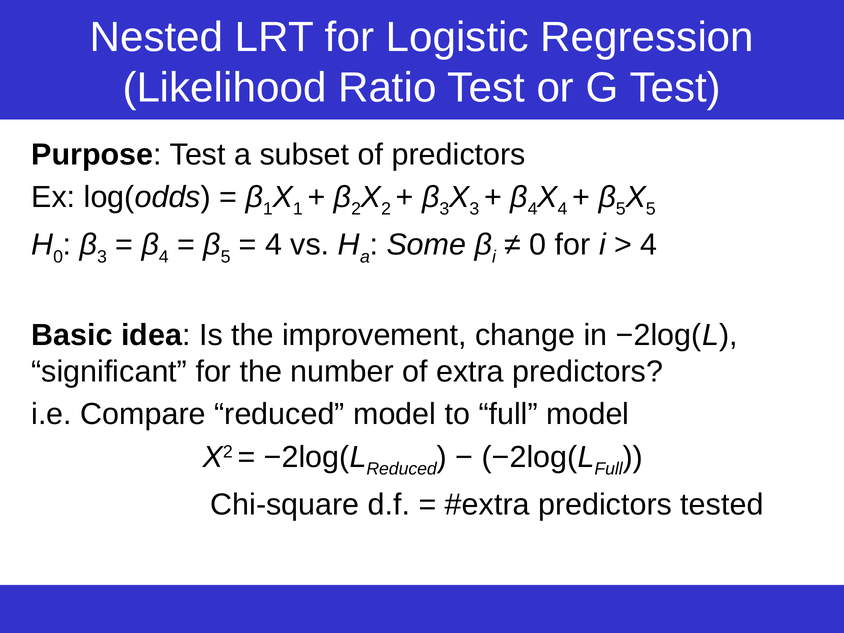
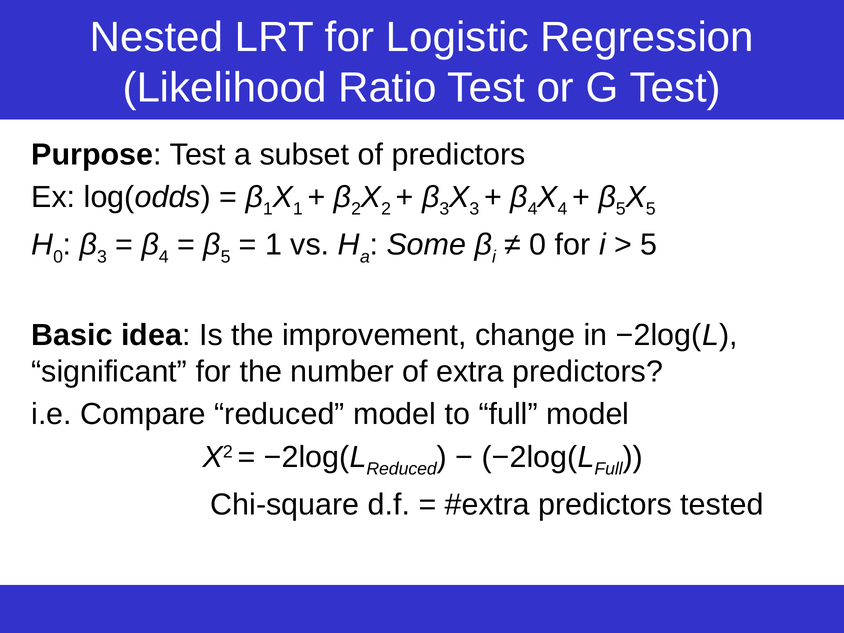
4 at (274, 245): 4 -> 1
4 at (649, 245): 4 -> 5
